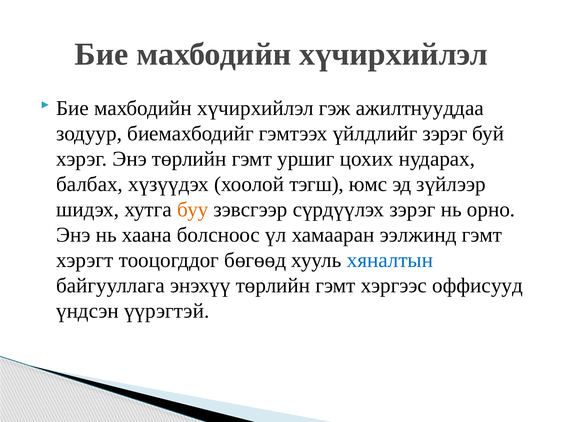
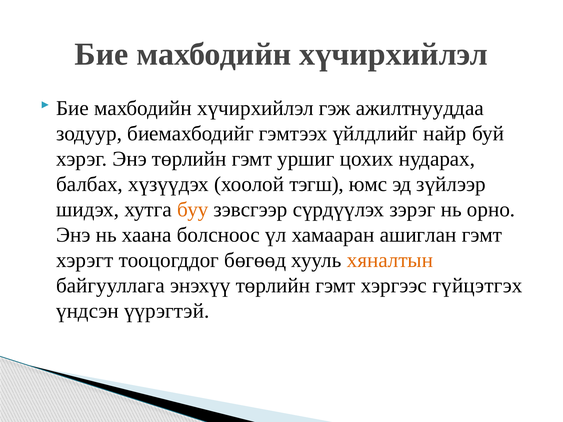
үйлдлийг зэрэг: зэрэг -> найр
ээлжинд: ээлжинд -> ашиглан
хяналтын colour: blue -> orange
оффисууд: оффисууд -> гүйцэтгэх
